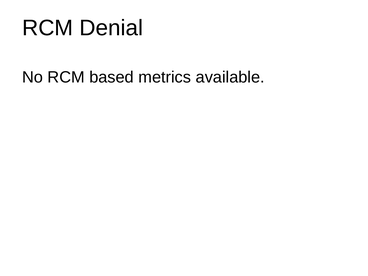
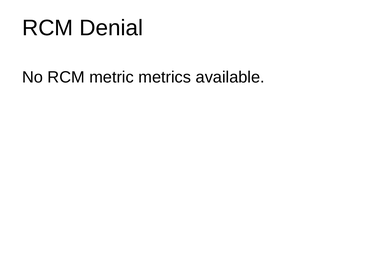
based: based -> metric
